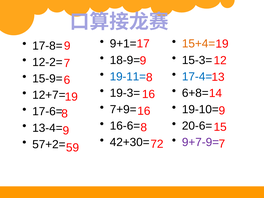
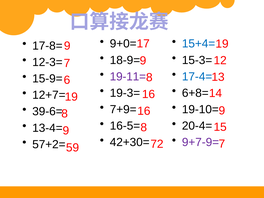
9+1=: 9+1= -> 9+0=
15+4= colour: orange -> blue
12-2=: 12-2= -> 12-3=
19-11= colour: blue -> purple
17-6=: 17-6= -> 39-6=
16-6=: 16-6= -> 16-5=
20-6=: 20-6= -> 20-4=
